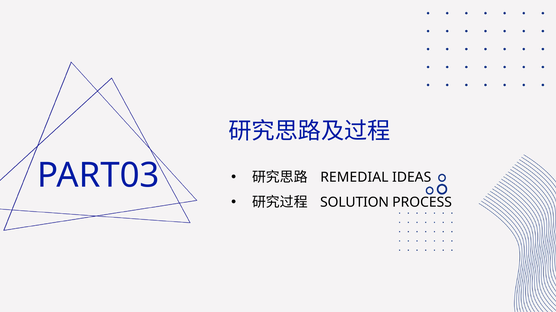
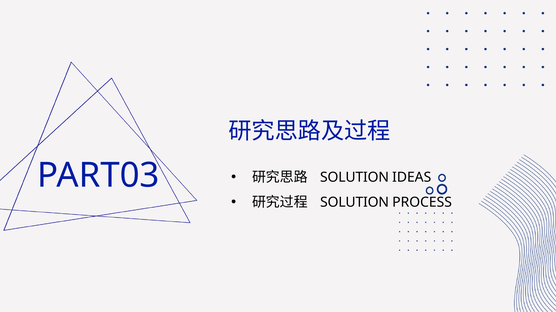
REMEDIAL at (354, 178): REMEDIAL -> SOLUTION
